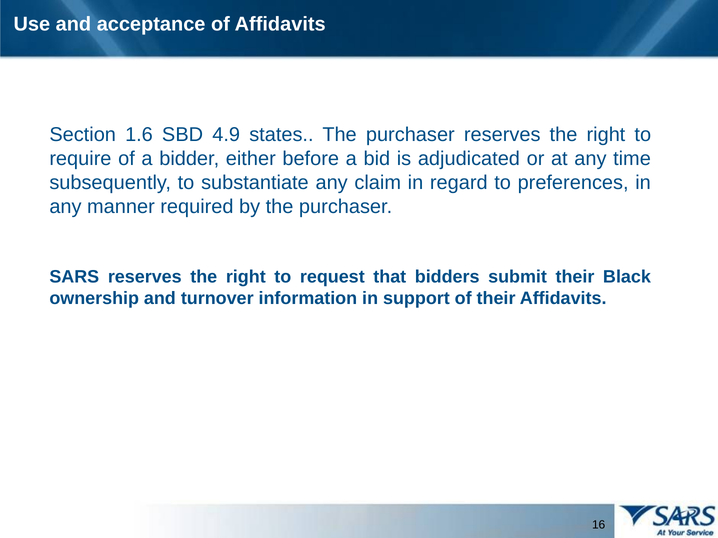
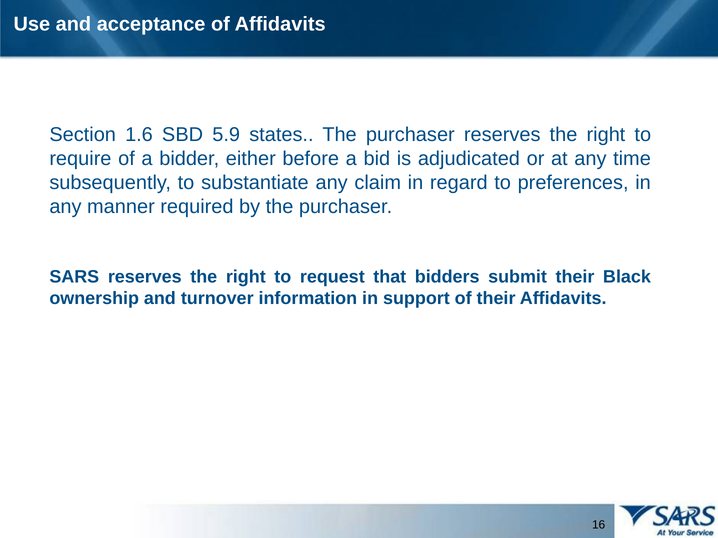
4.9: 4.9 -> 5.9
